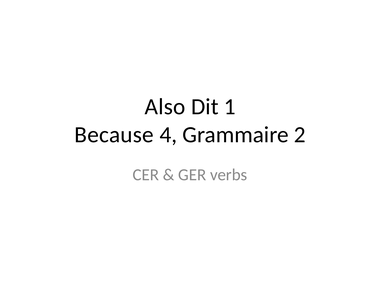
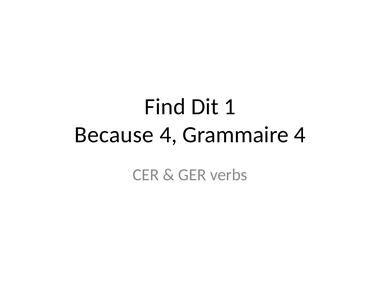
Also: Also -> Find
Grammaire 2: 2 -> 4
